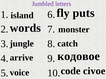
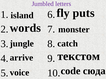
кодовое: кодовое -> текстом
civoe: civoe -> сюда
